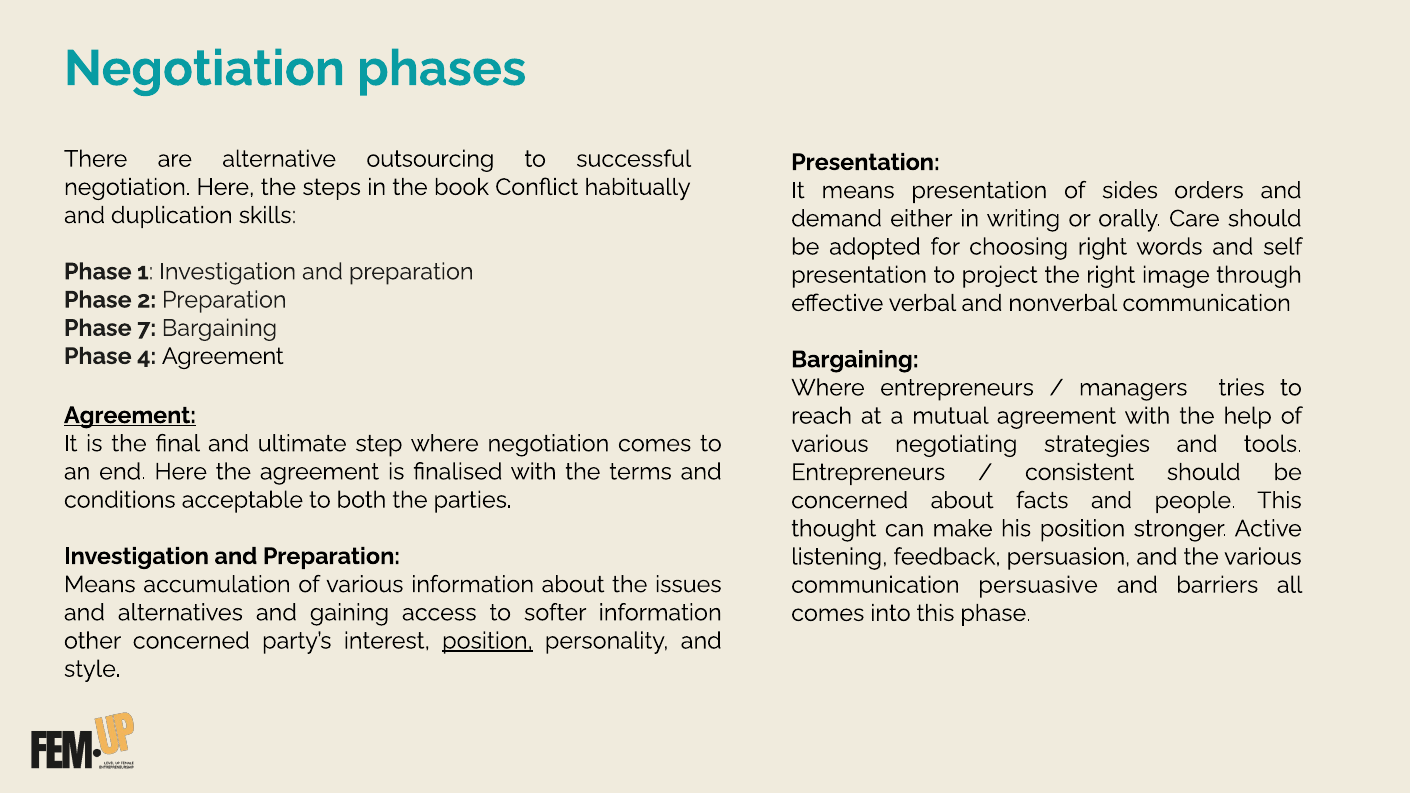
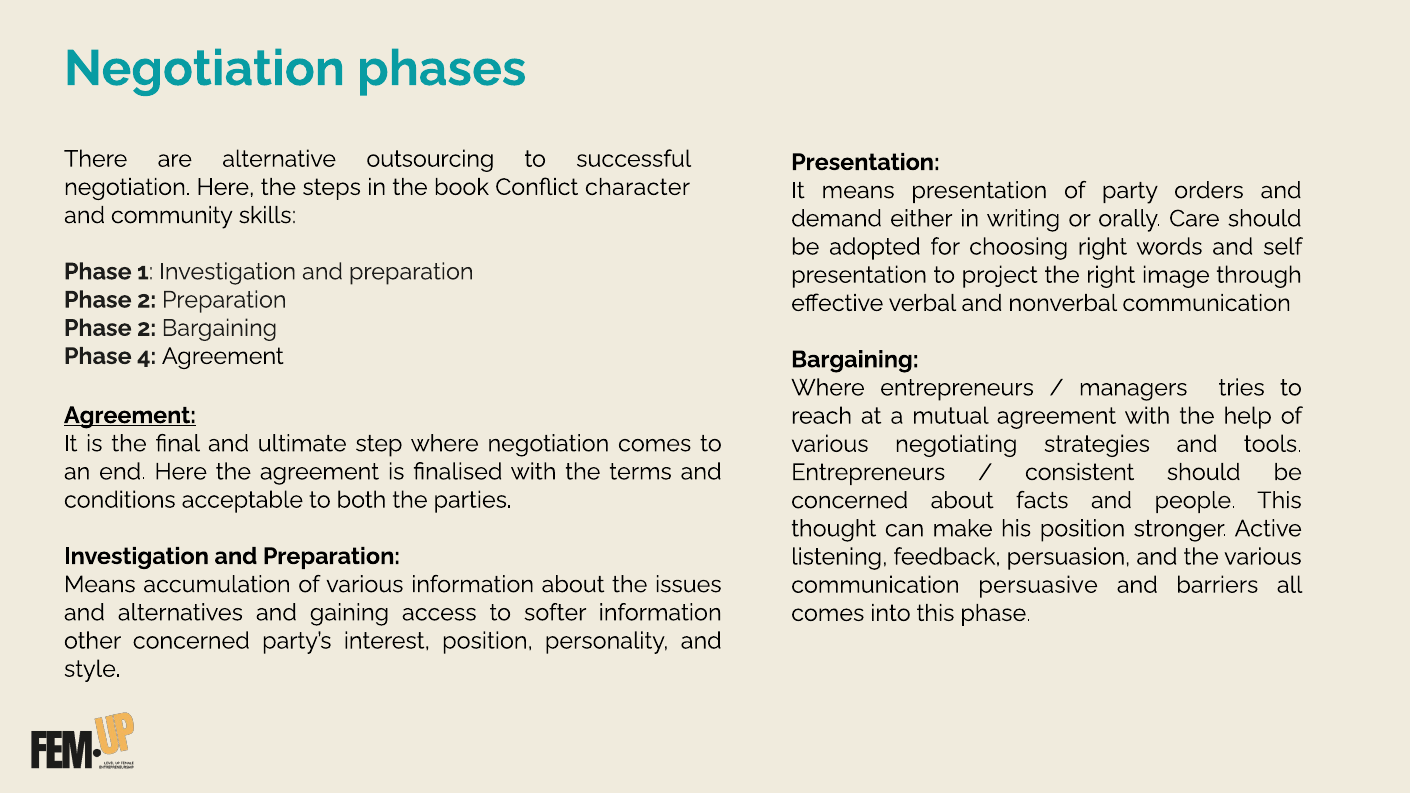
habitually: habitually -> character
sides: sides -> party
duplication: duplication -> community
7 at (147, 328): 7 -> 2
position at (487, 641) underline: present -> none
